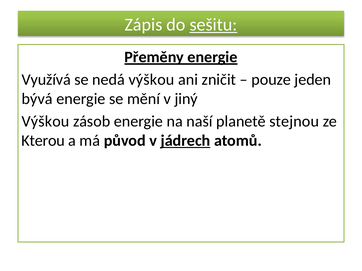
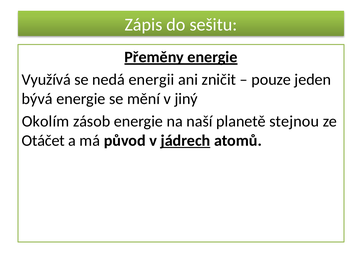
sešitu underline: present -> none
nedá výškou: výškou -> energii
Výškou at (46, 122): Výškou -> Okolím
Kterou: Kterou -> Otáčet
